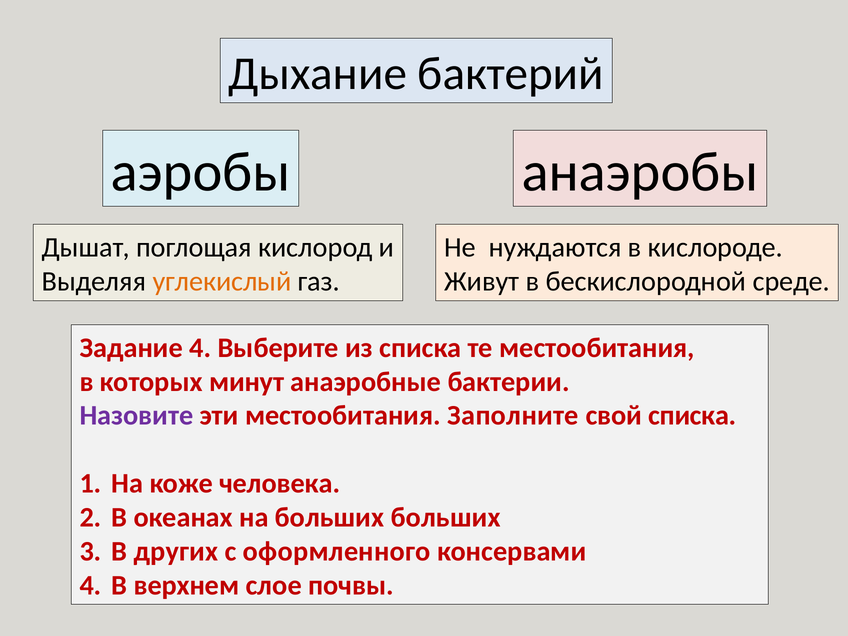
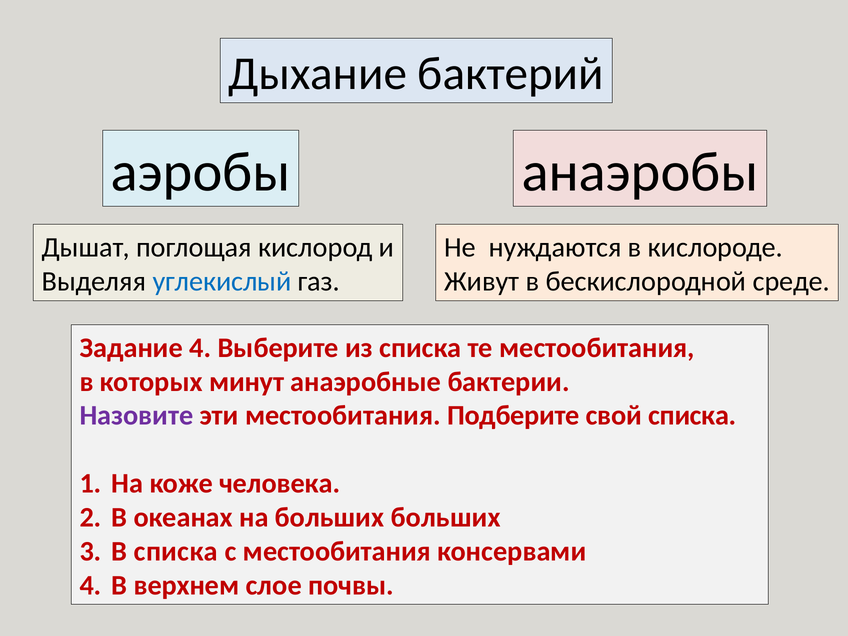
углекислый colour: orange -> blue
Заполните: Заполните -> Подберите
В других: других -> списка
с оформленного: оформленного -> местообитания
